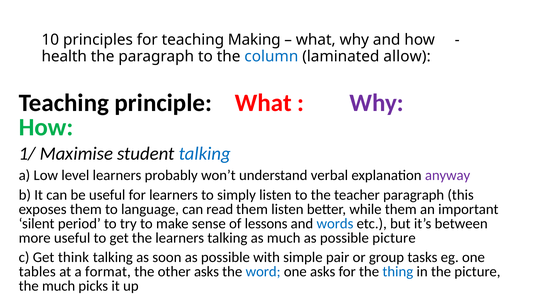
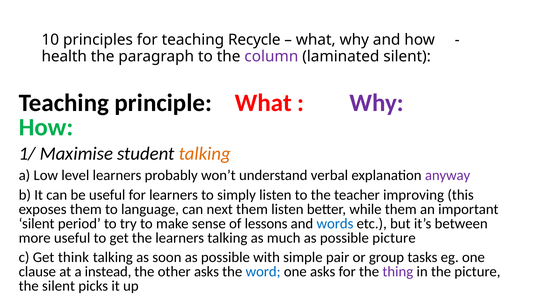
Making: Making -> Recycle
column colour: blue -> purple
laminated allow: allow -> silent
talking at (205, 154) colour: blue -> orange
teacher paragraph: paragraph -> improving
read: read -> next
tables: tables -> clause
format: format -> instead
thing colour: blue -> purple
the much: much -> silent
